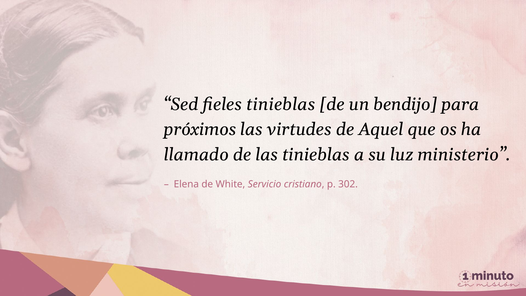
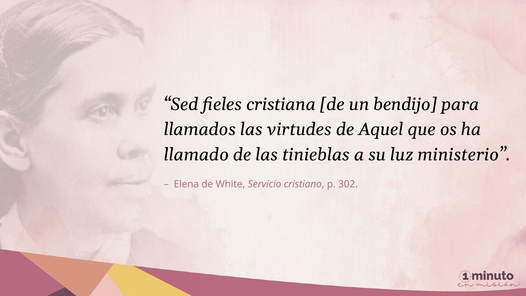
fieles tinieblas: tinieblas -> cristiana
próximos: próximos -> llamados
